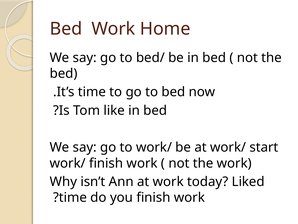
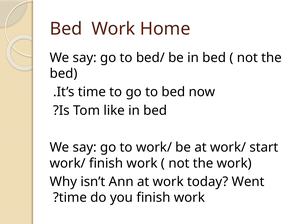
Liked: Liked -> Went
